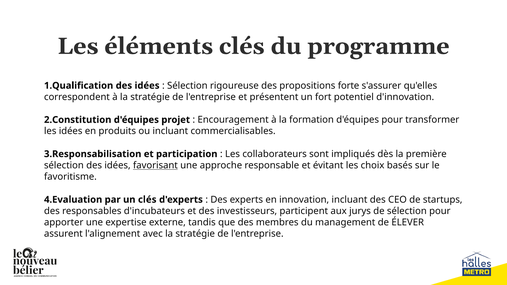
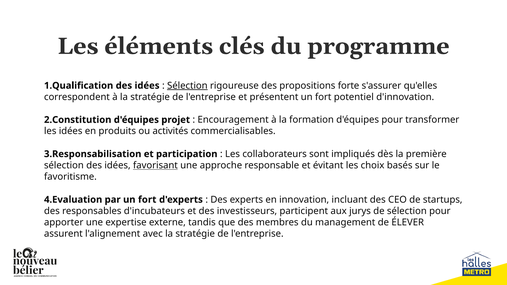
Sélection at (187, 86) underline: none -> present
ou incluant: incluant -> activités
par un clés: clés -> fort
